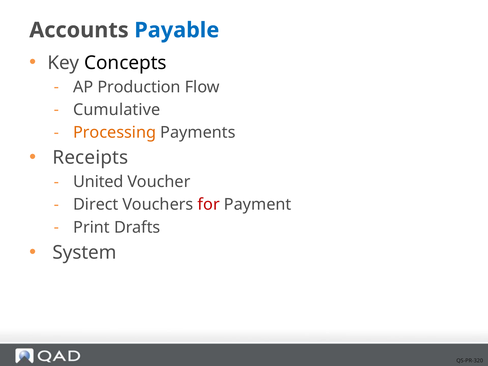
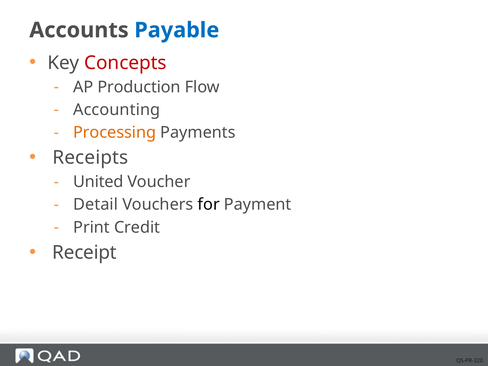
Concepts colour: black -> red
Cumulative: Cumulative -> Accounting
Direct: Direct -> Detail
for colour: red -> black
Drafts: Drafts -> Credit
System: System -> Receipt
